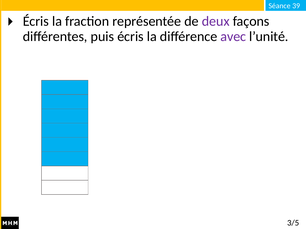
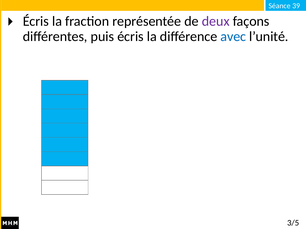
avec colour: purple -> blue
